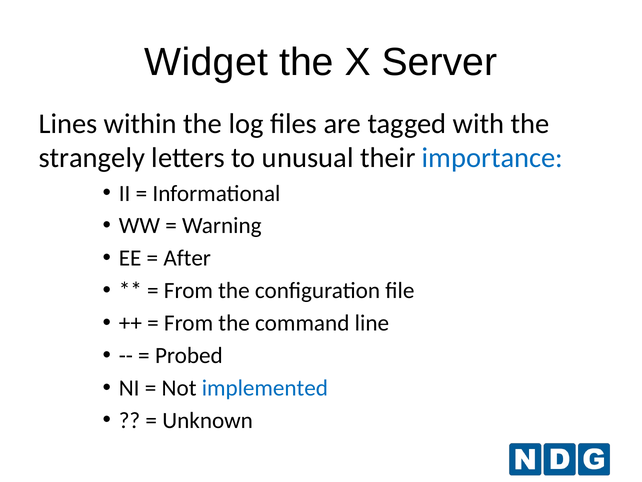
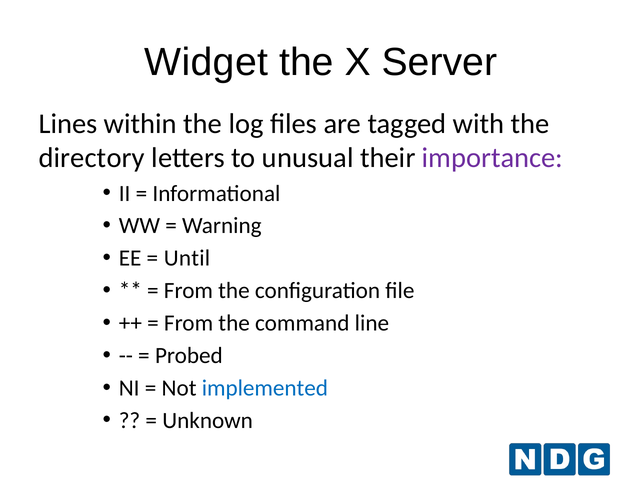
strangely: strangely -> directory
importance colour: blue -> purple
After: After -> Until
